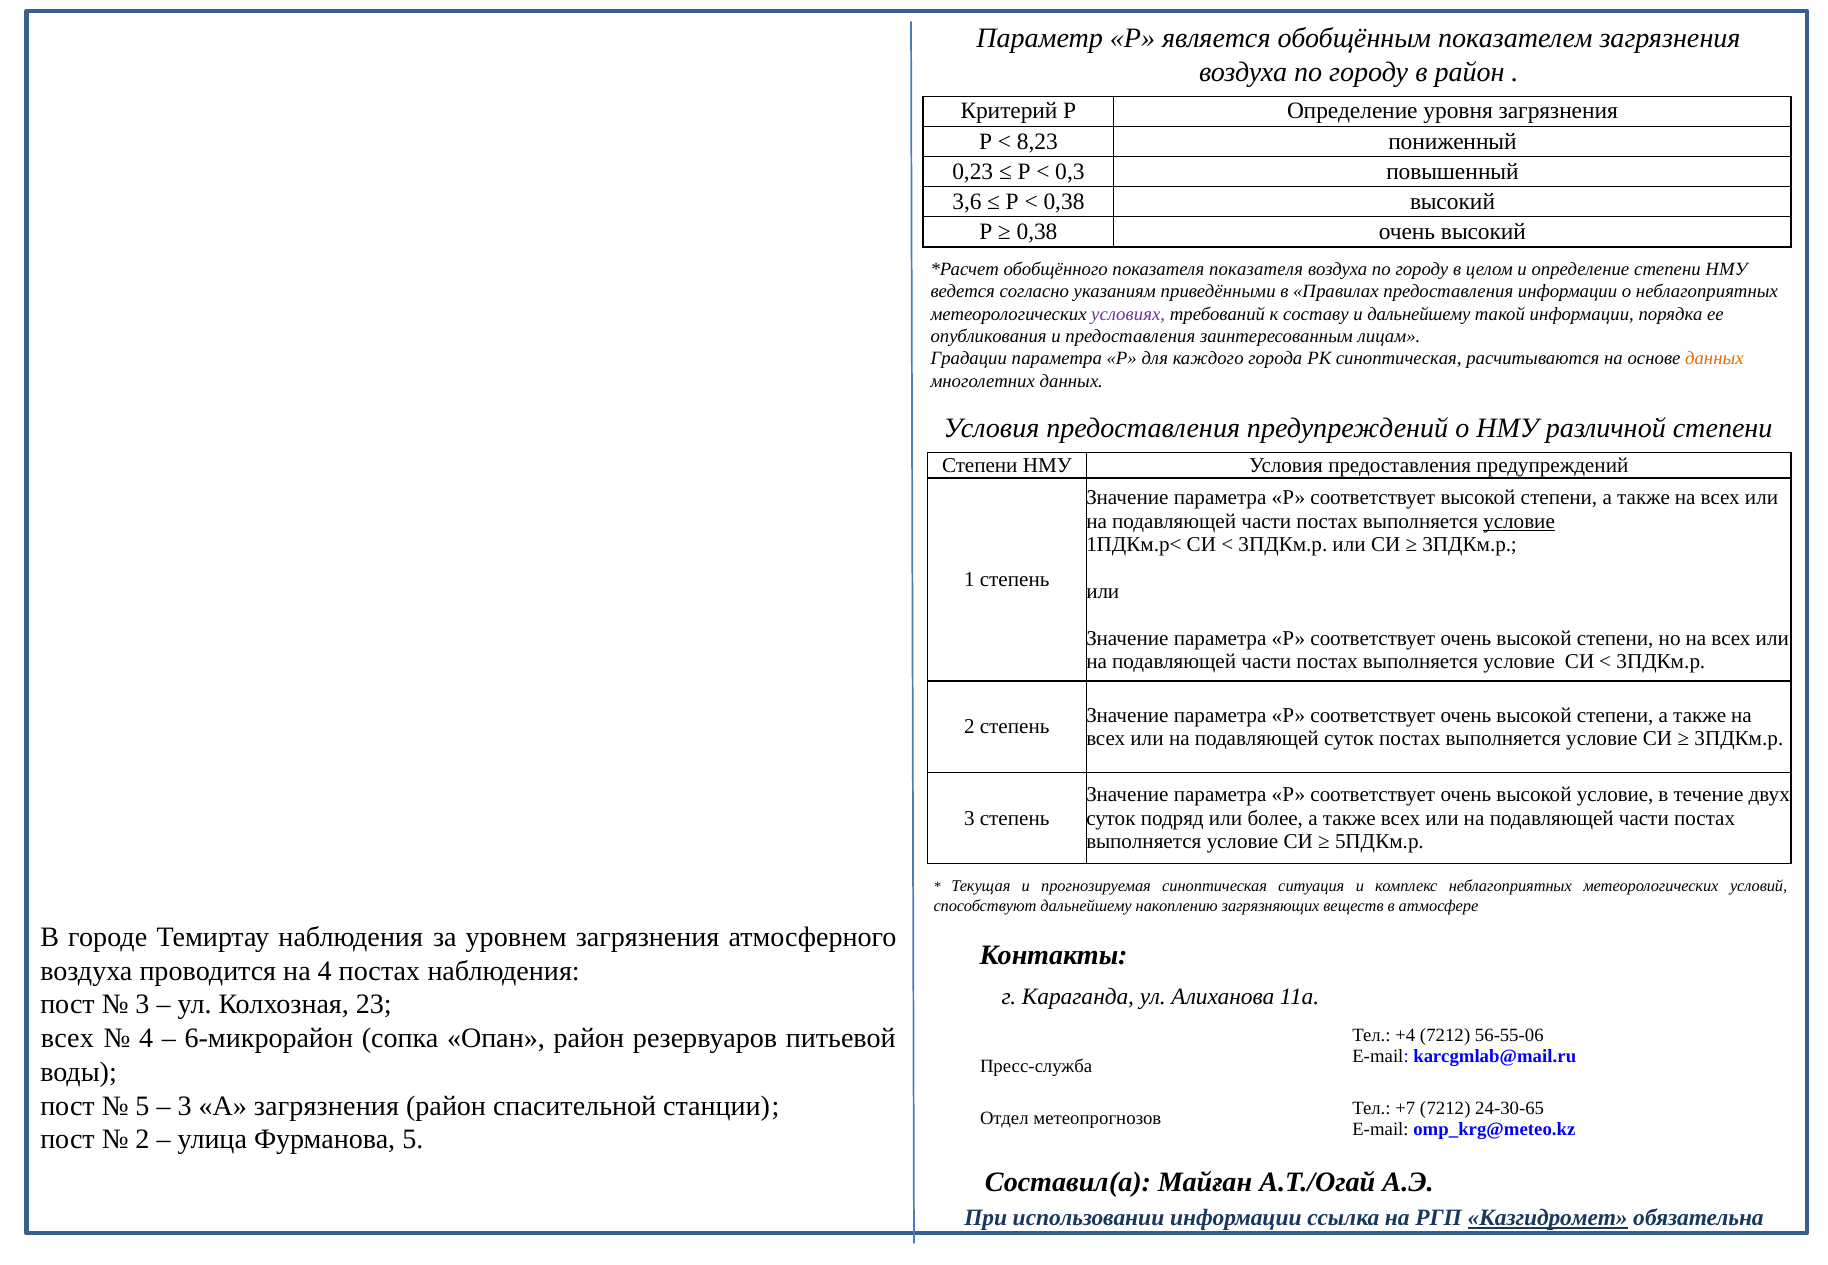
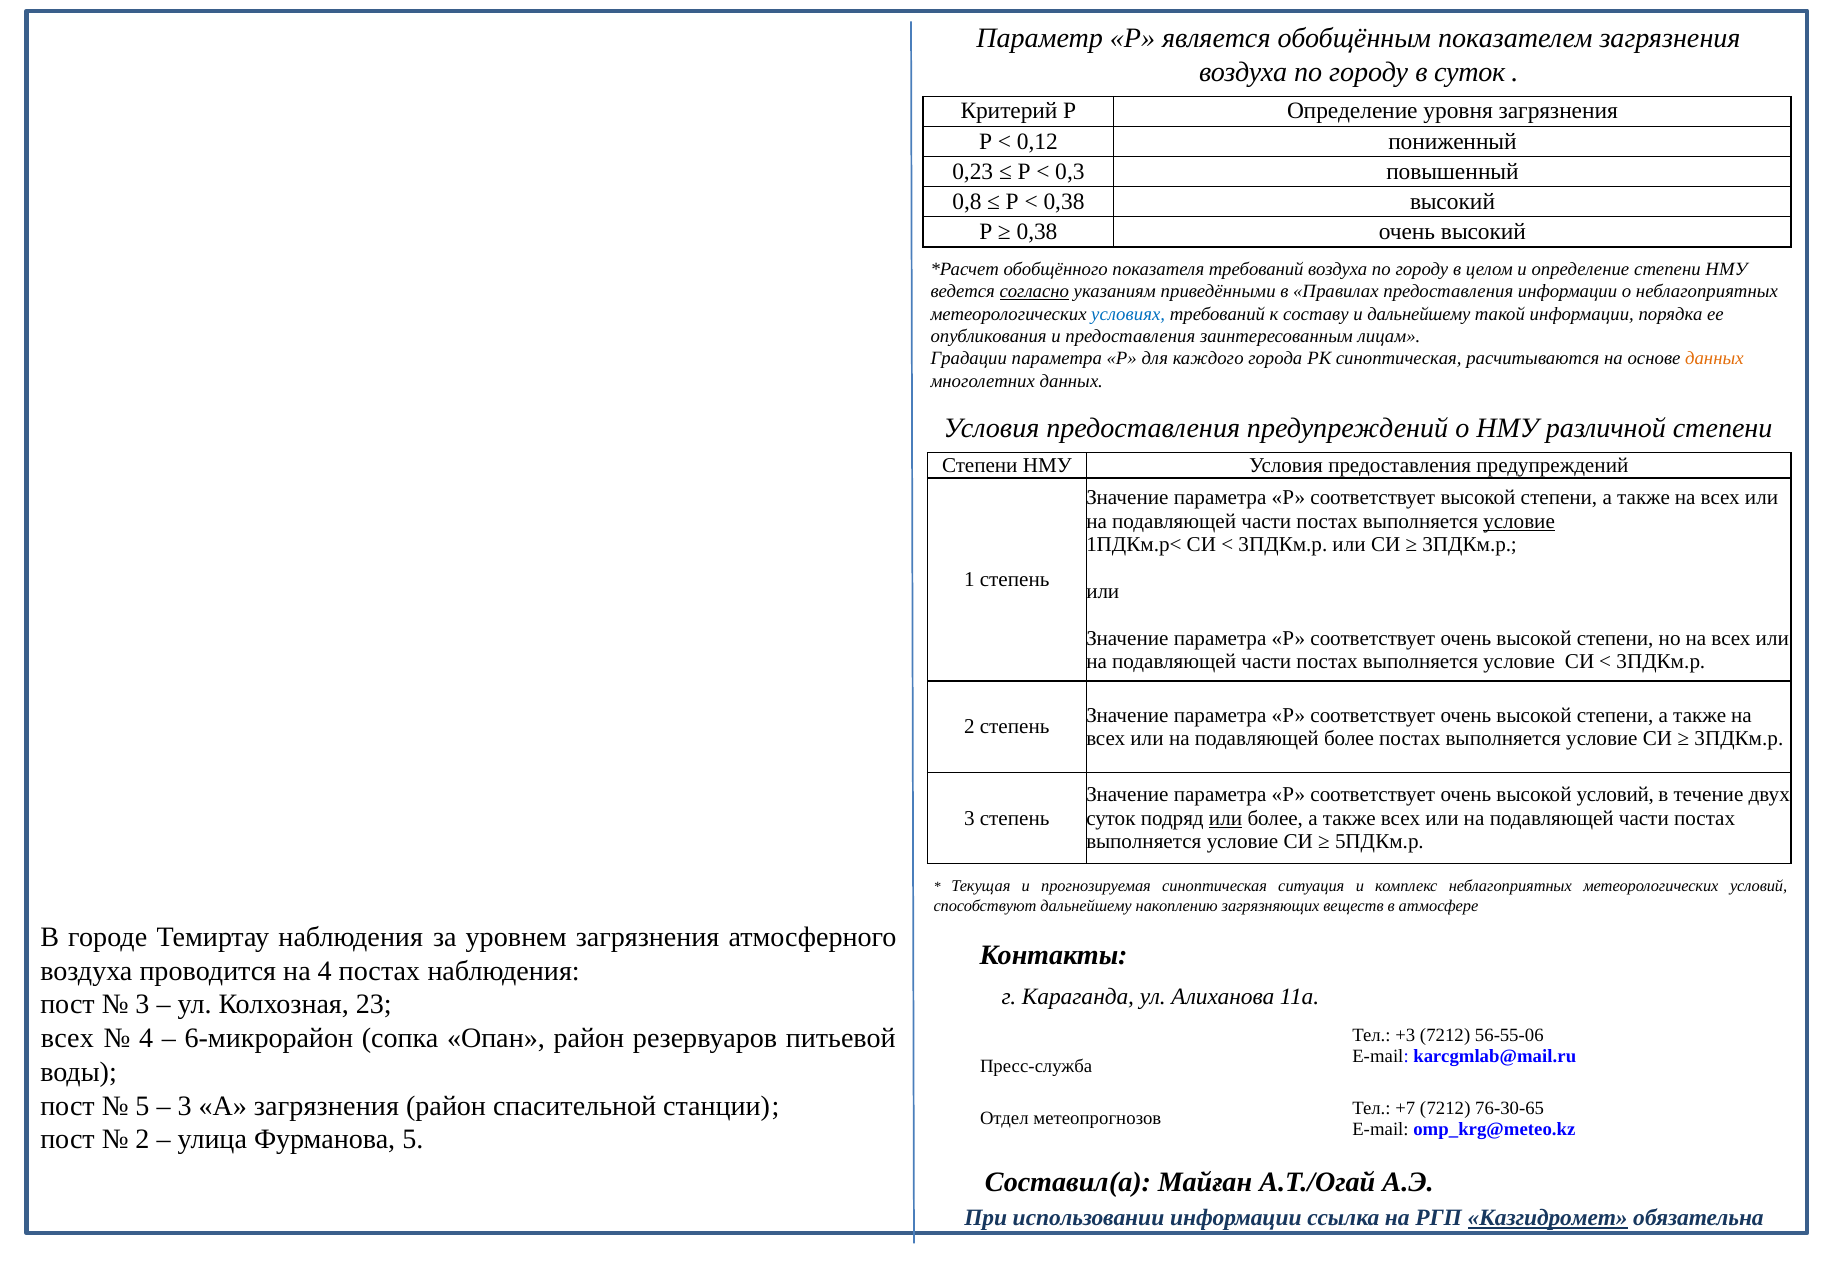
в район: район -> суток
8,23: 8,23 -> 0,12
3,6: 3,6 -> 0,8
показателя показателя: показателя -> требований
согласно underline: none -> present
условиях colour: purple -> blue
подавляющей суток: суток -> более
высокой условие: условие -> условий
или at (1226, 819) underline: none -> present
+4: +4 -> +3
24-30-65: 24-30-65 -> 76-30-65
